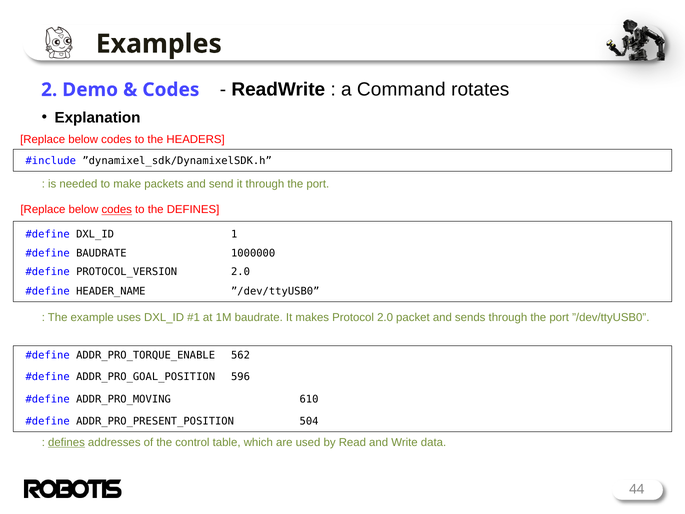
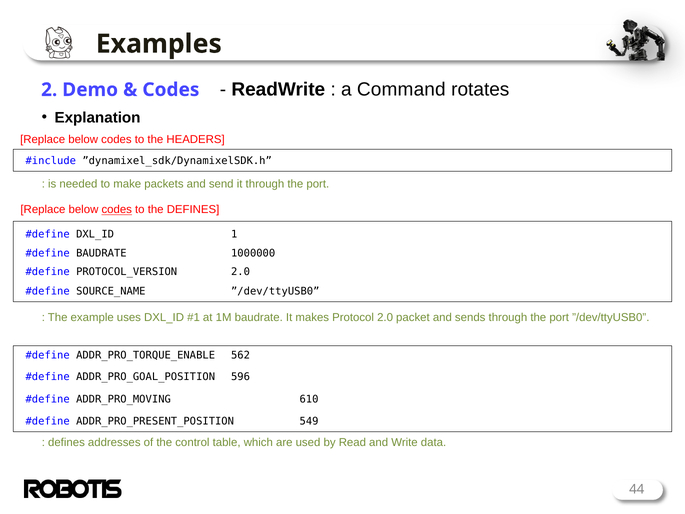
HEADER_NAME: HEADER_NAME -> SOURCE_NAME
504: 504 -> 549
defines at (66, 442) underline: present -> none
